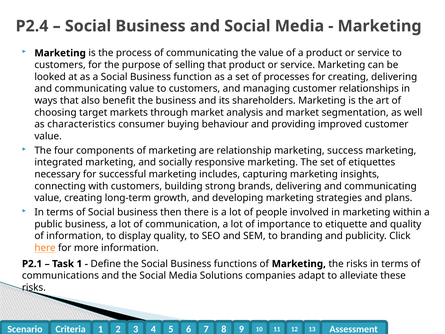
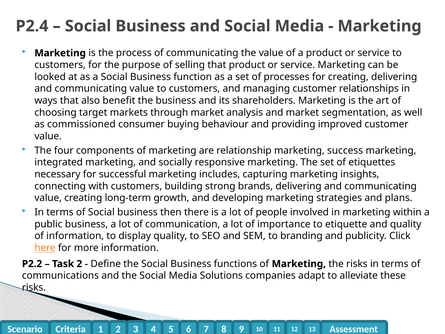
characteristics: characteristics -> commissioned
P2.1: P2.1 -> P2.2
Task 1: 1 -> 2
